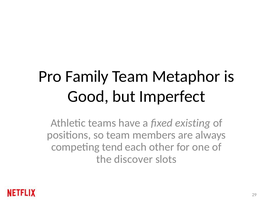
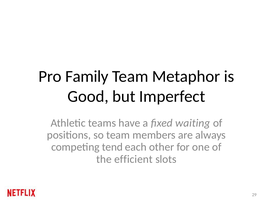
existing: existing -> waiting
discover: discover -> efficient
